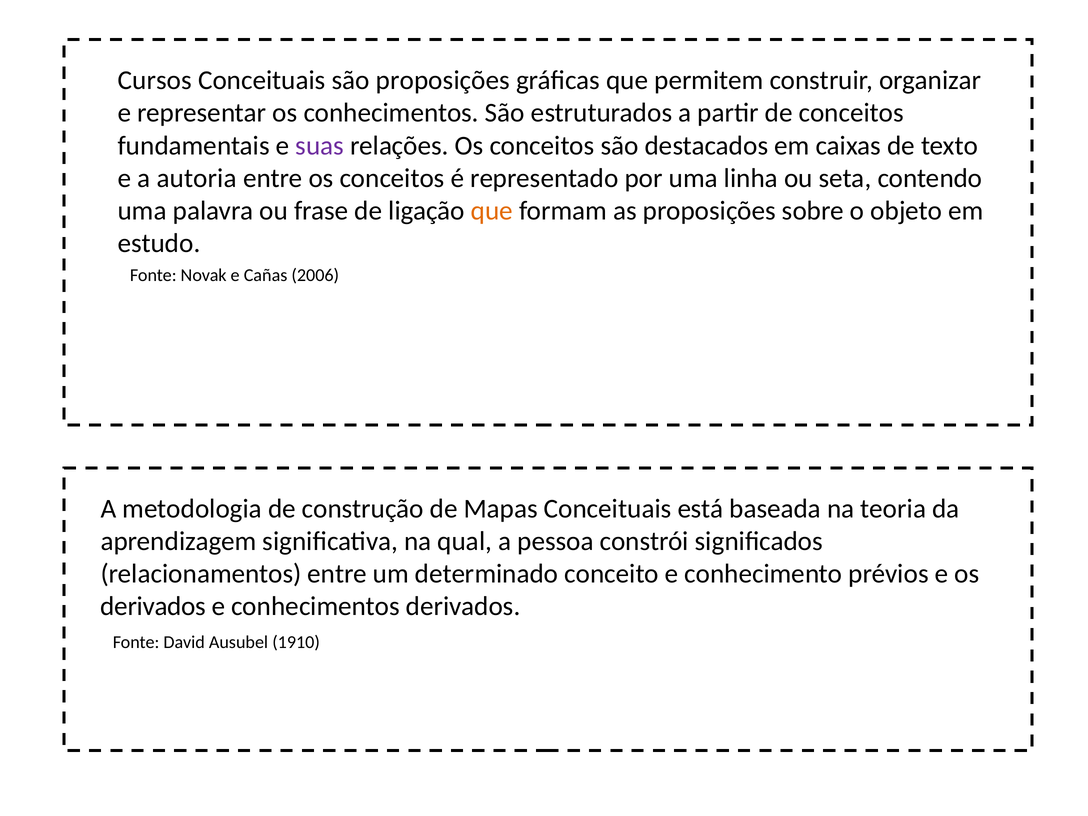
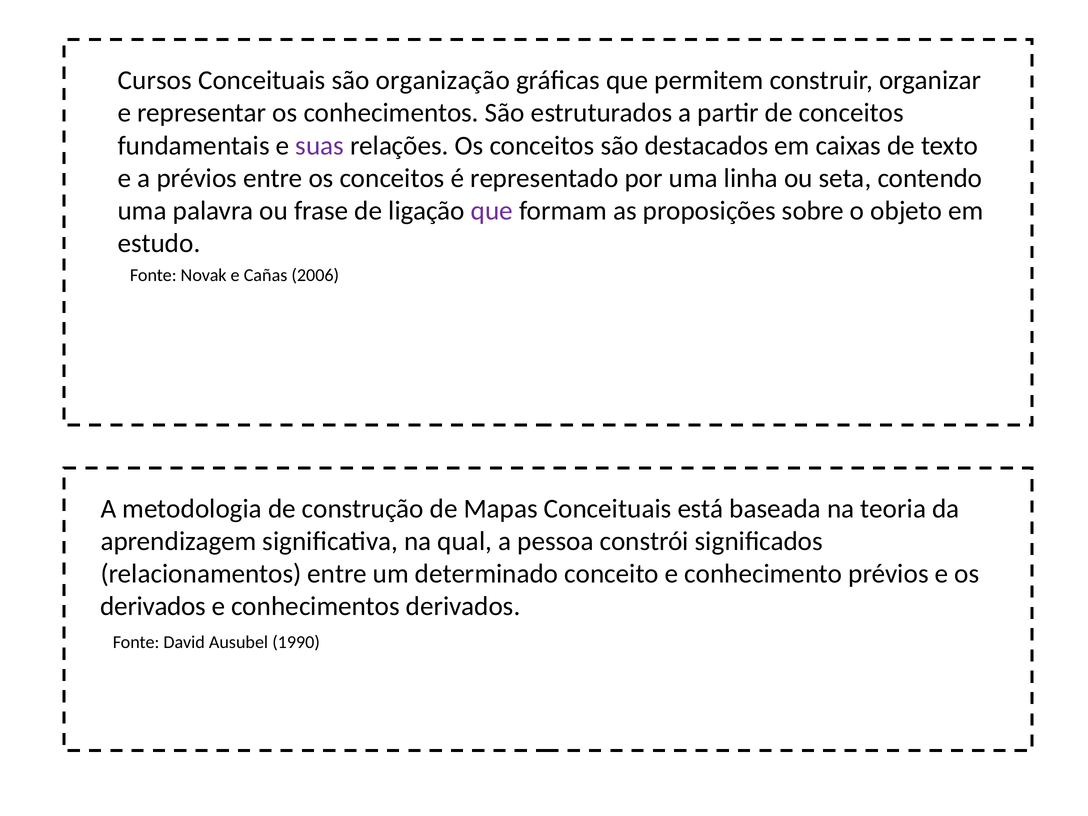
são proposições: proposições -> organização
a autoria: autoria -> prévios
que at (492, 211) colour: orange -> purple
1910: 1910 -> 1990
